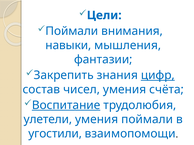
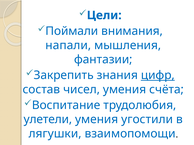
навыки: навыки -> напали
Воспитание underline: present -> none
умения поймали: поймали -> угостили
угостили: угостили -> лягушки
